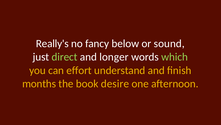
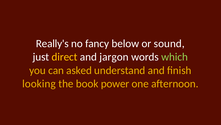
direct colour: light green -> yellow
longer: longer -> jargon
effort: effort -> asked
months: months -> looking
desire: desire -> power
